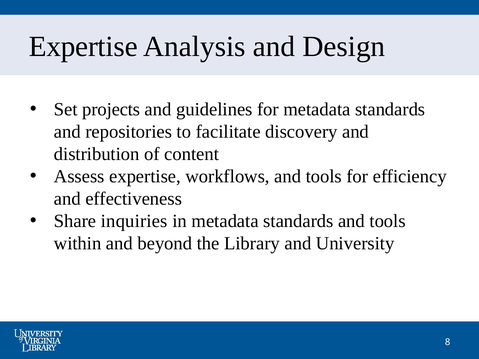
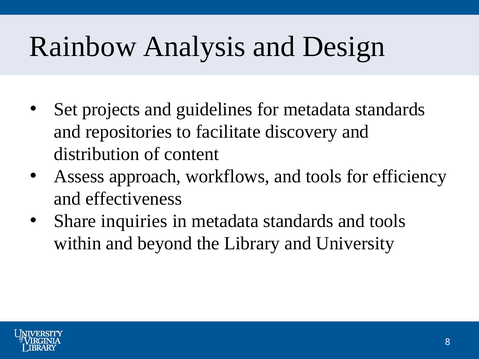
Expertise at (83, 46): Expertise -> Rainbow
Assess expertise: expertise -> approach
